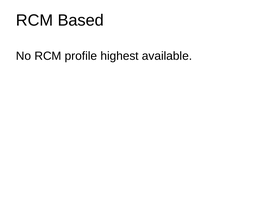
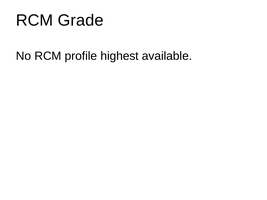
Based: Based -> Grade
